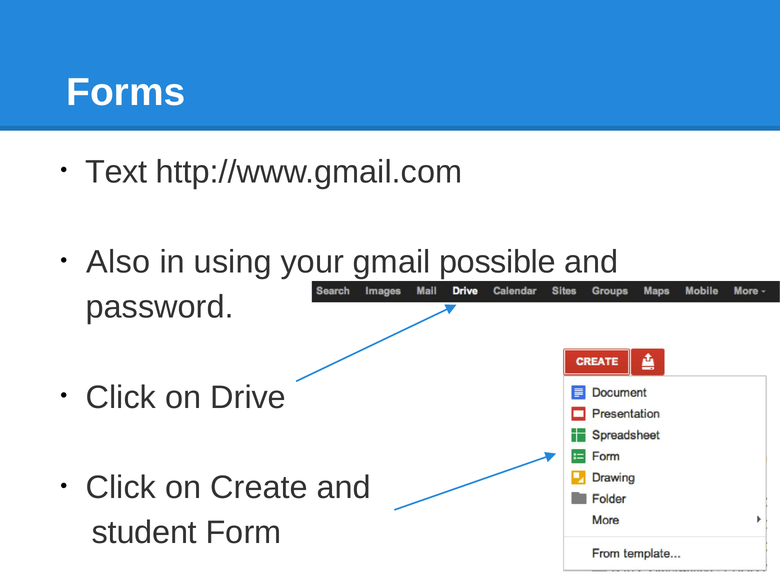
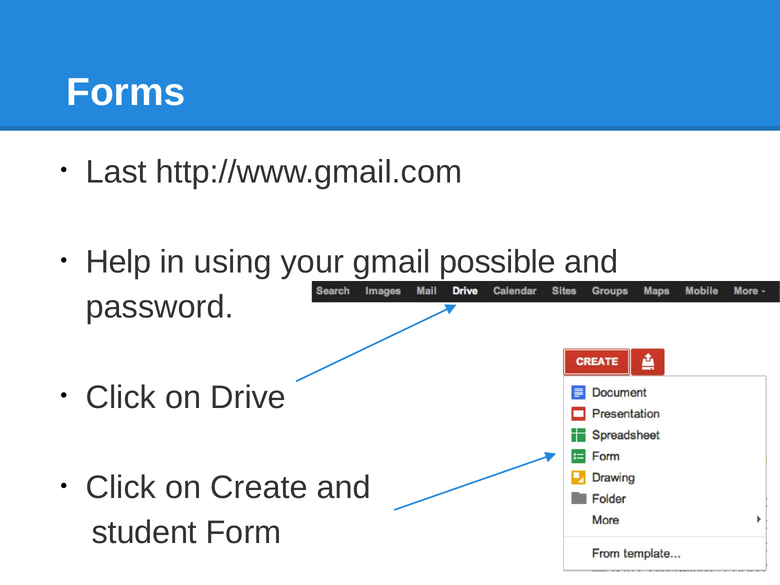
Text: Text -> Last
Also: Also -> Help
